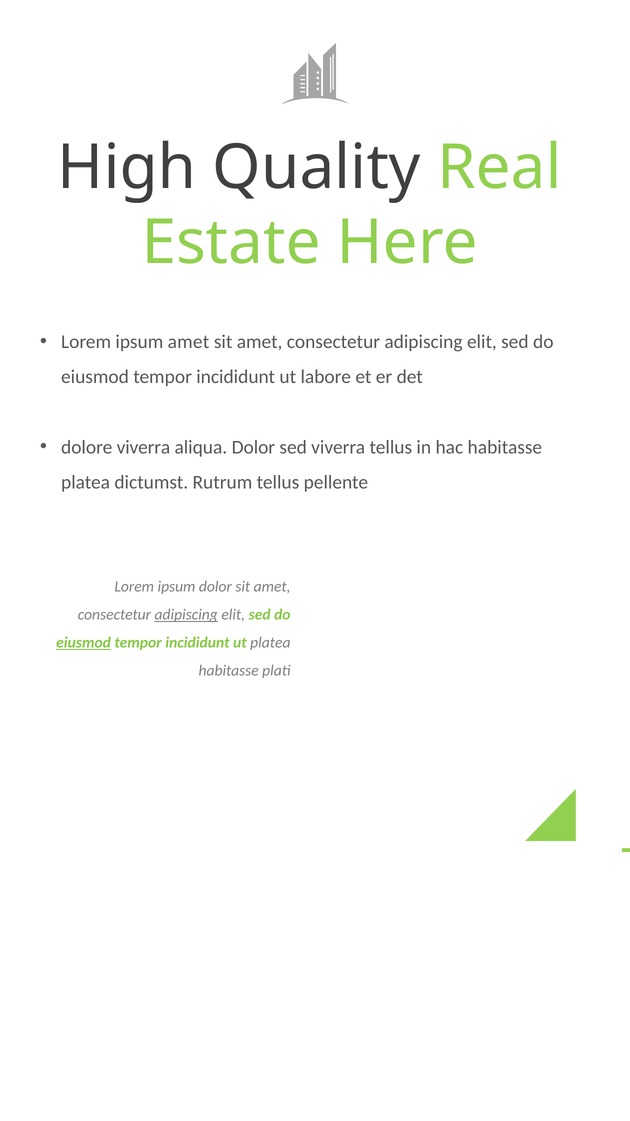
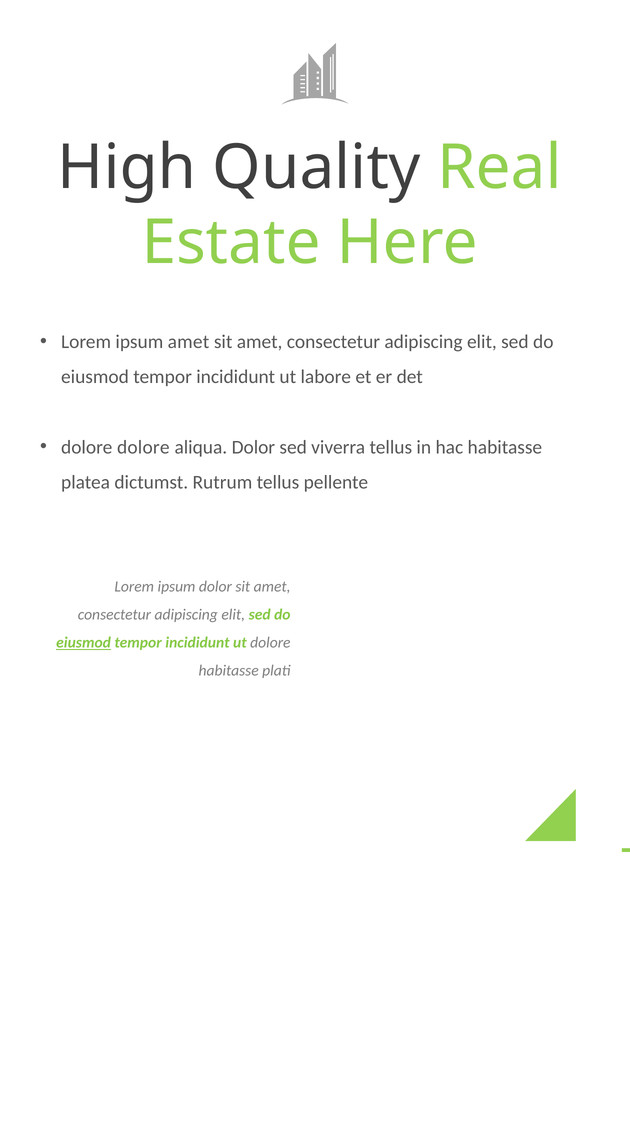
dolore viverra: viverra -> dolore
adipiscing at (186, 614) underline: present -> none
ut platea: platea -> dolore
